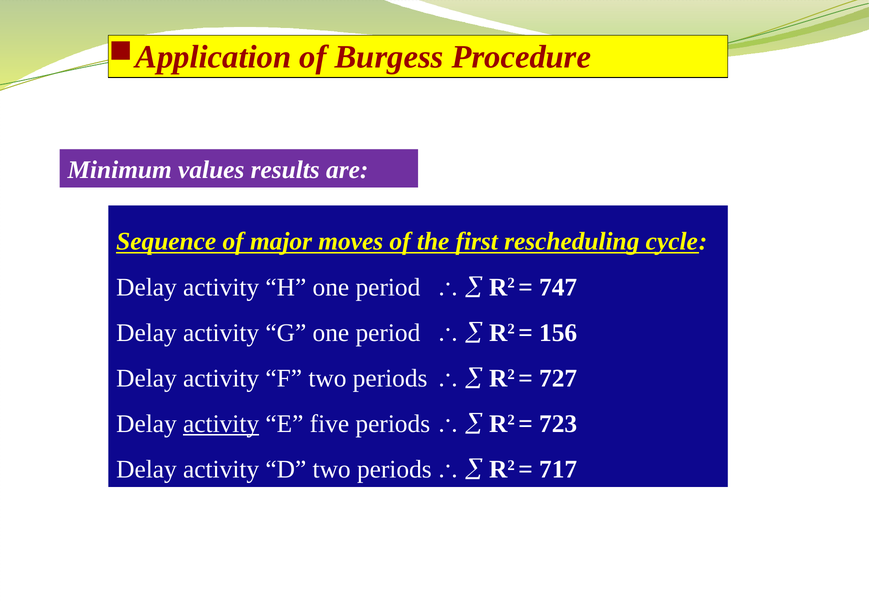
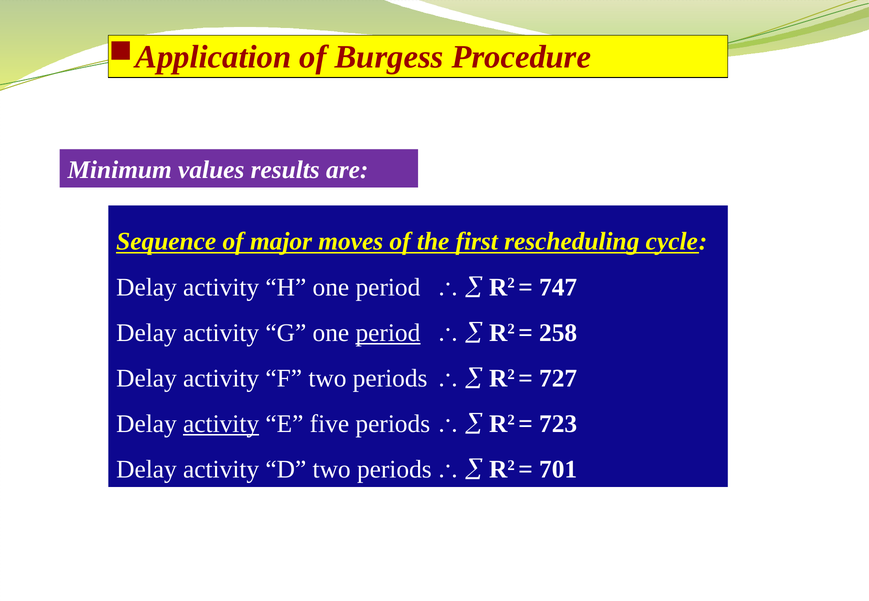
period at (388, 333) underline: none -> present
156: 156 -> 258
717: 717 -> 701
